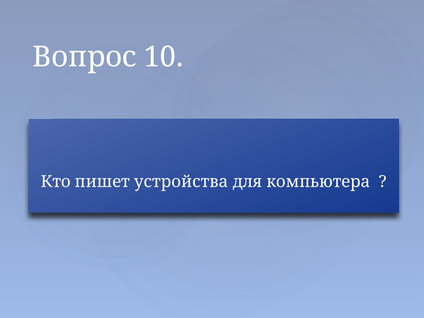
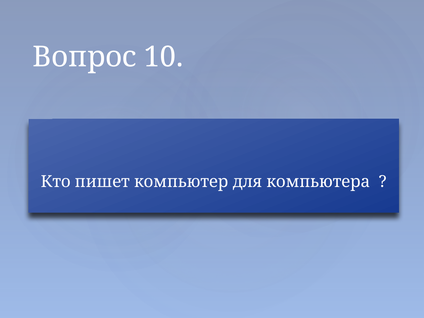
устройства: устройства -> компьютер
